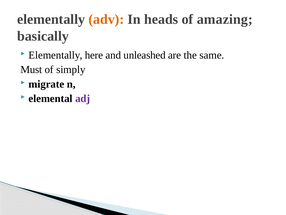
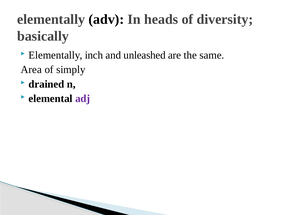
adv colour: orange -> black
amazing: amazing -> diversity
here: here -> inch
Must: Must -> Area
migrate: migrate -> drained
